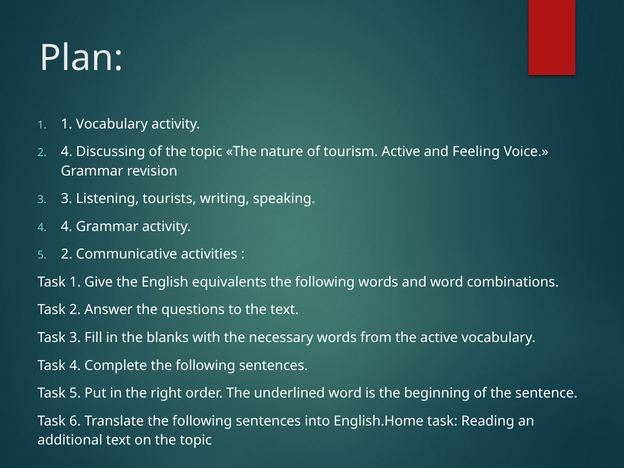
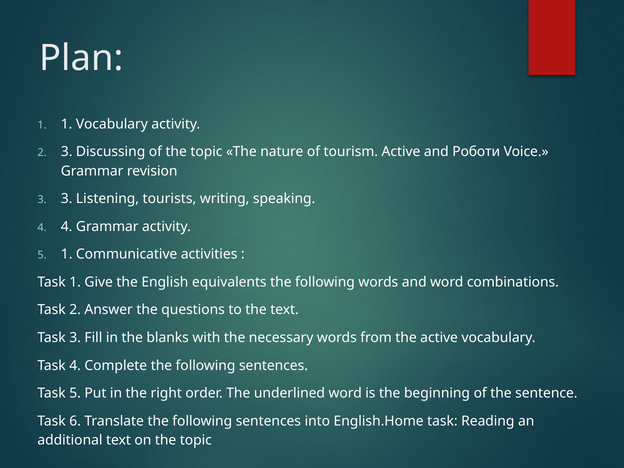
2 4: 4 -> 3
Feeling: Feeling -> Роботи
5 2: 2 -> 1
